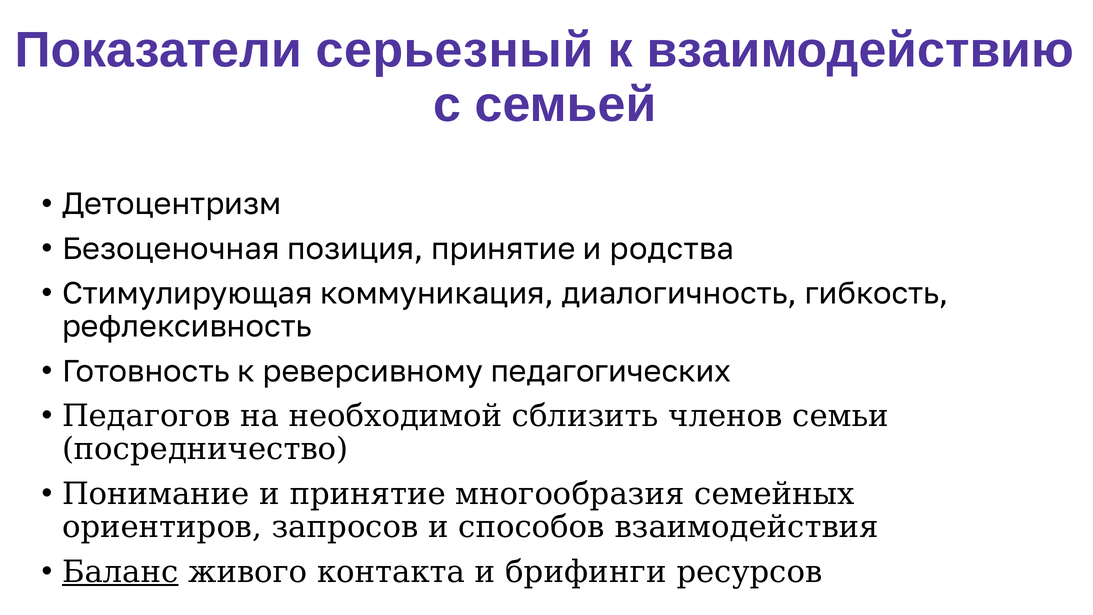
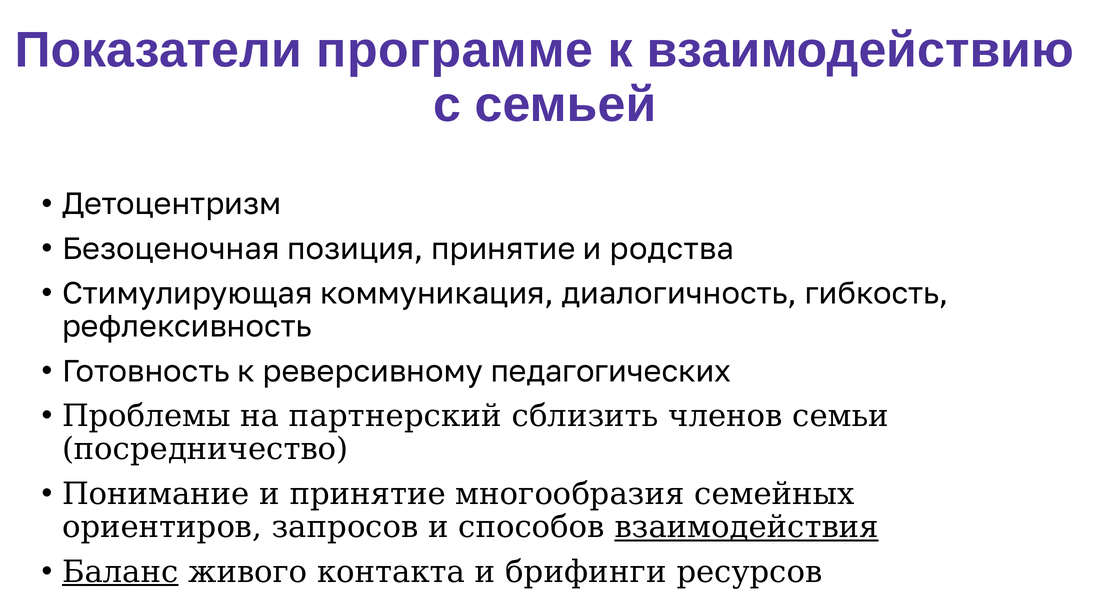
серьезный: серьезный -> программе
Педагогов: Педагогов -> Проблемы
необходимой: необходимой -> партнерский
взаимодействия underline: none -> present
